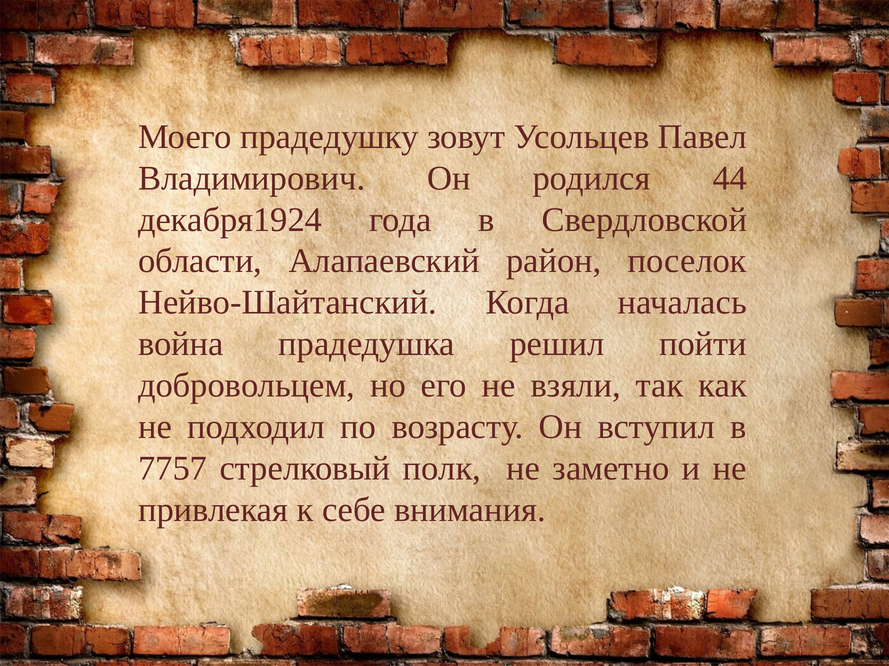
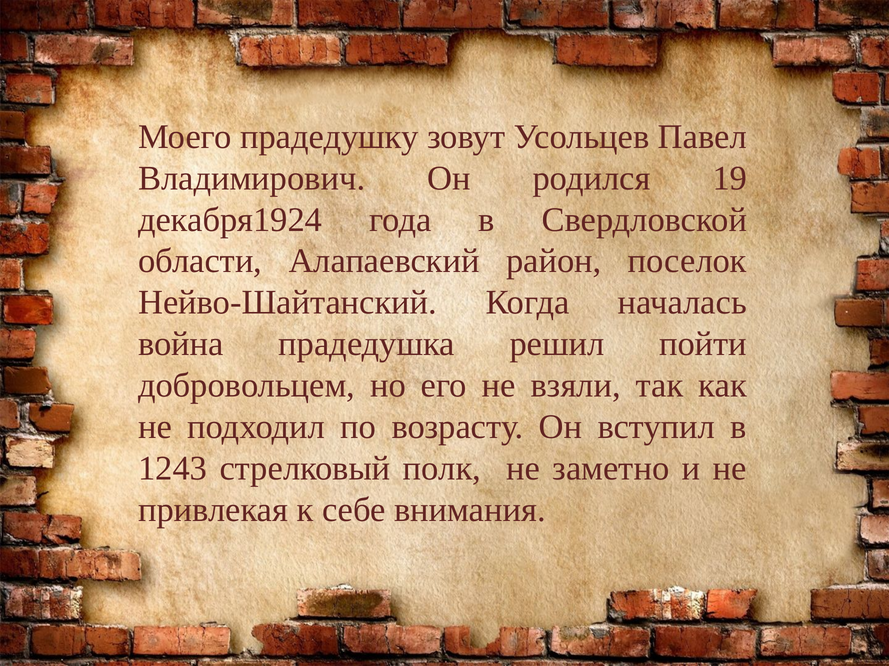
44: 44 -> 19
7757: 7757 -> 1243
